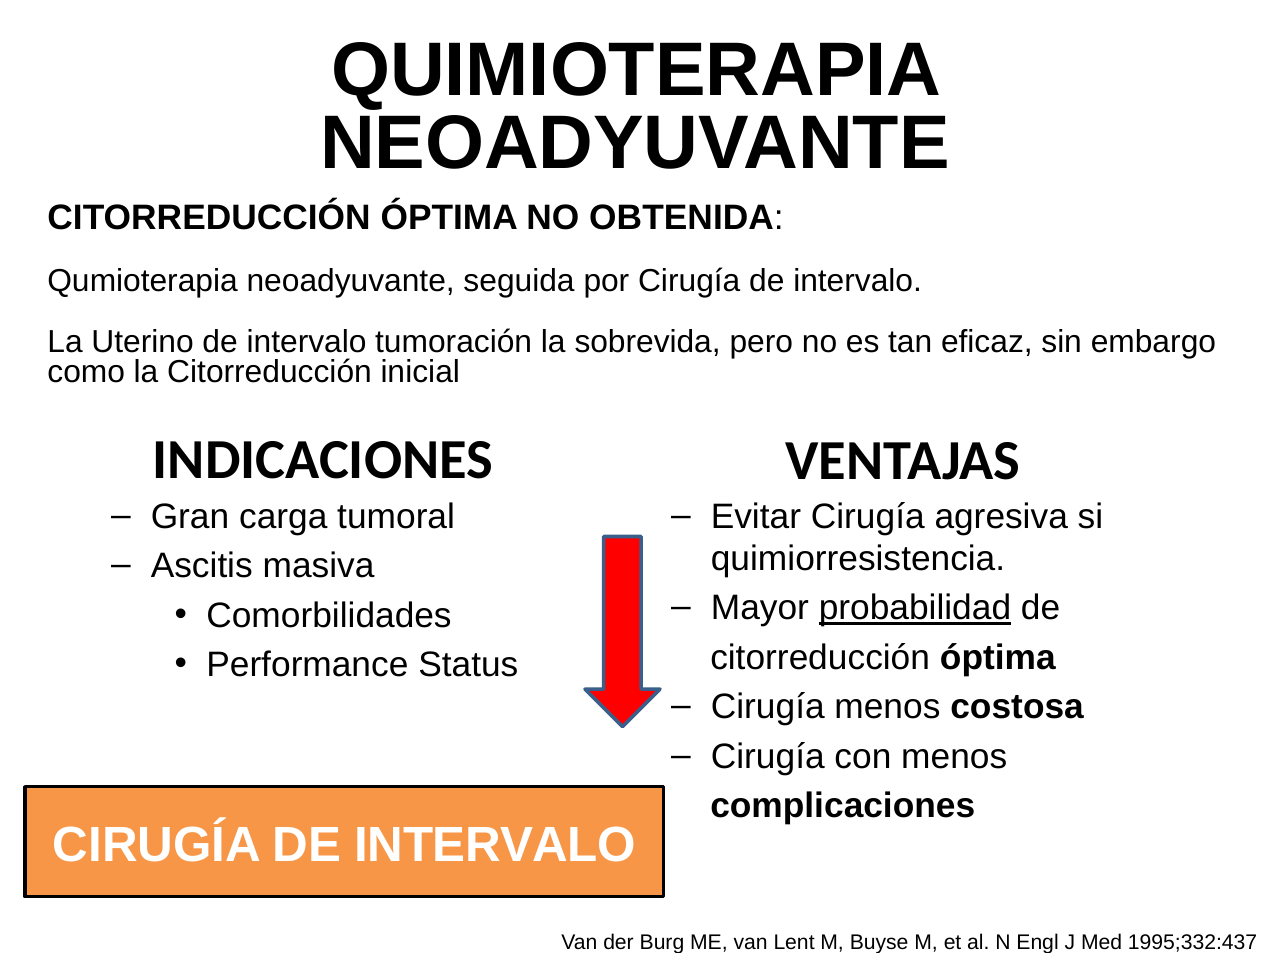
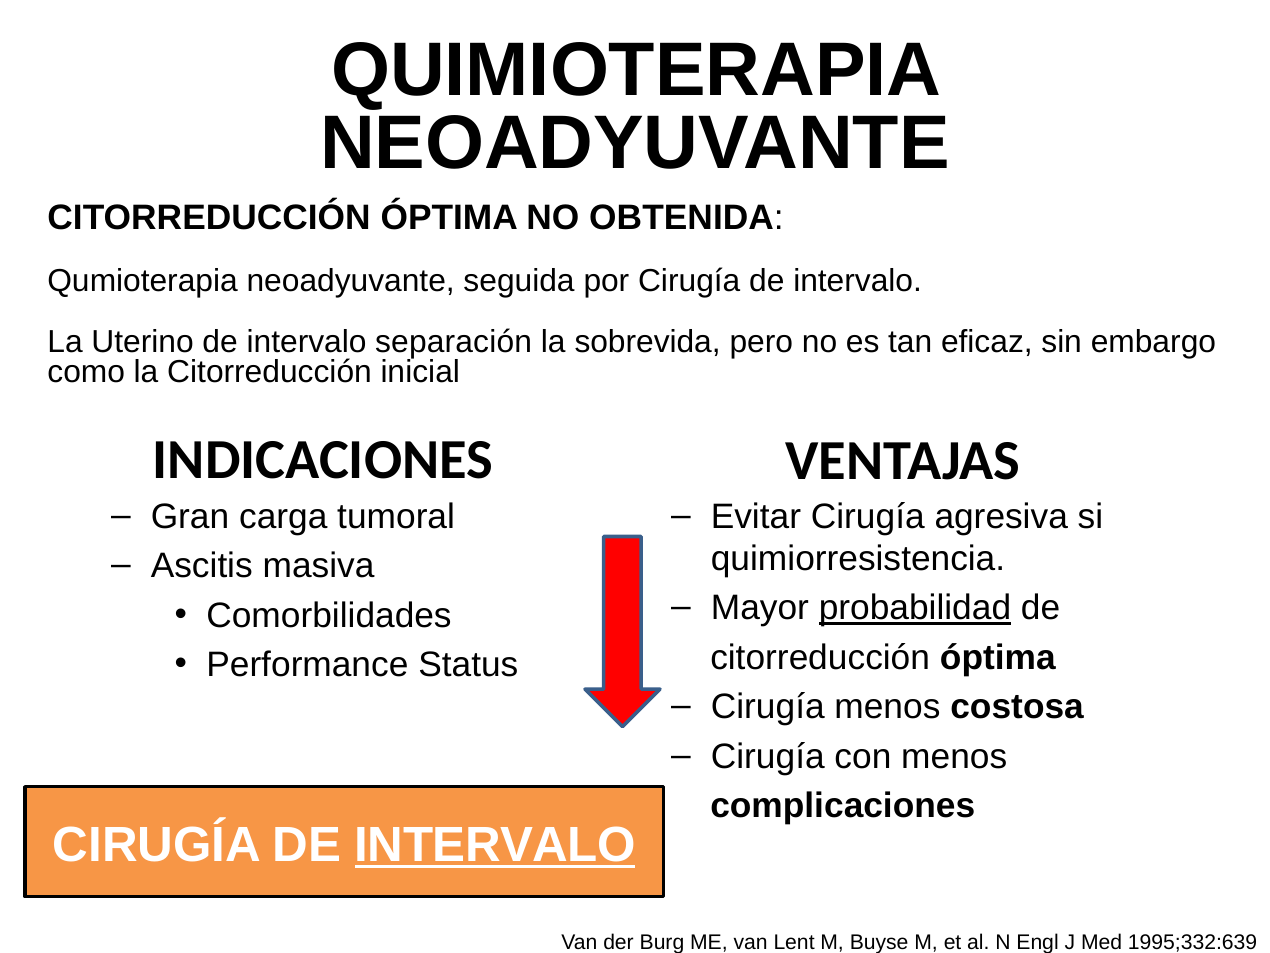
tumoración: tumoración -> separación
INTERVALO at (495, 845) underline: none -> present
1995;332:437: 1995;332:437 -> 1995;332:639
